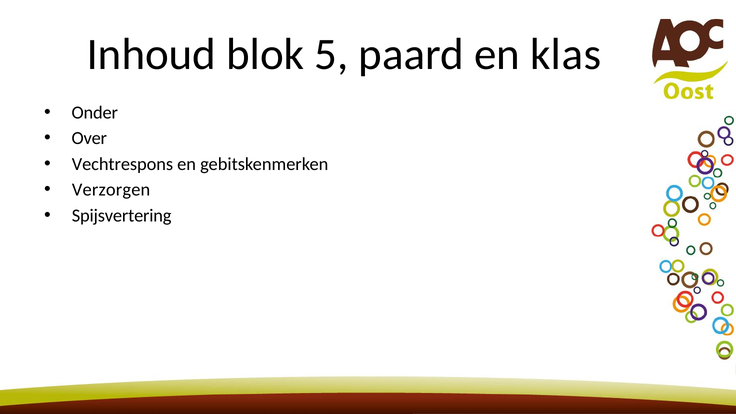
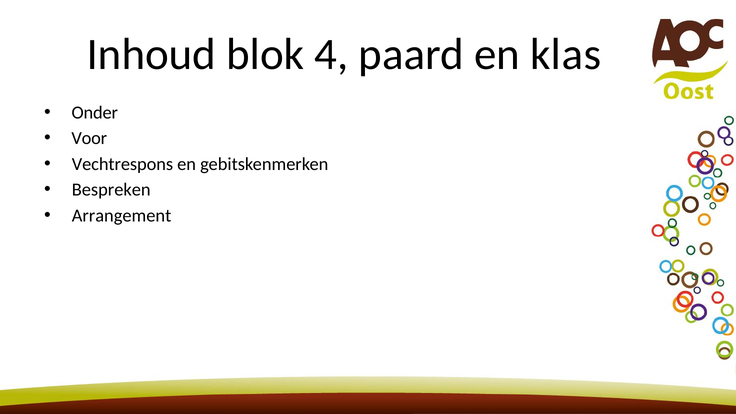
5: 5 -> 4
Over: Over -> Voor
Verzorgen: Verzorgen -> Bespreken
Spijsvertering: Spijsvertering -> Arrangement
